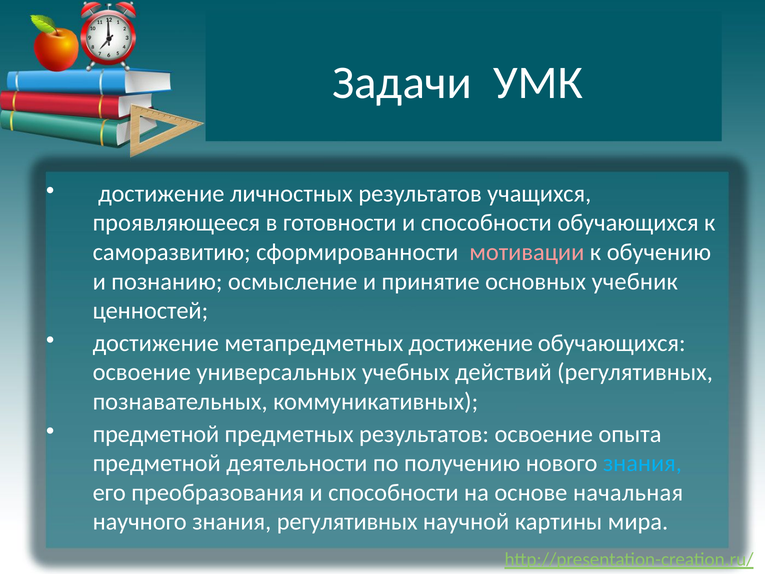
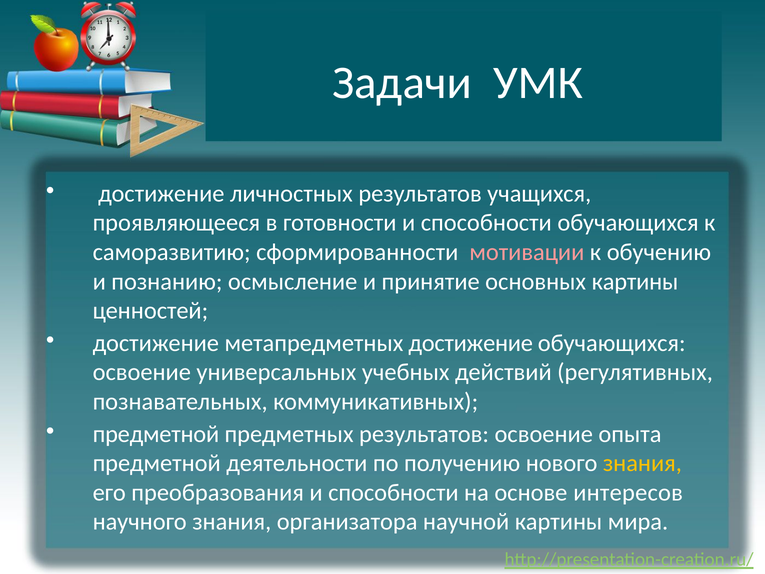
основных учебник: учебник -> картины
знания at (642, 463) colour: light blue -> yellow
начальная: начальная -> интересов
знания регулятивных: регулятивных -> организатора
